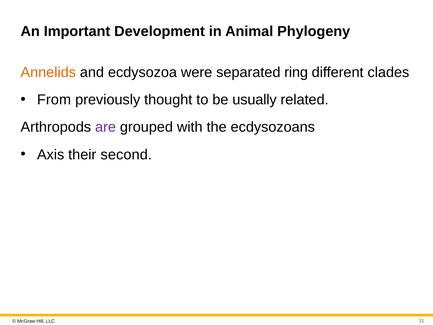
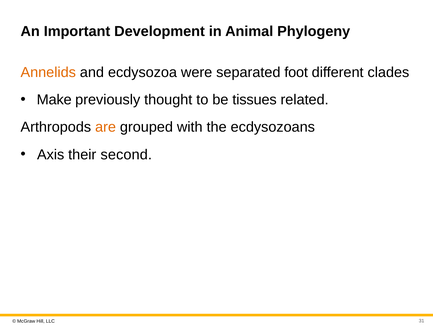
ring: ring -> foot
From: From -> Make
usually: usually -> tissues
are colour: purple -> orange
